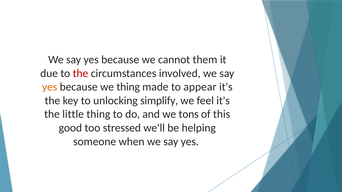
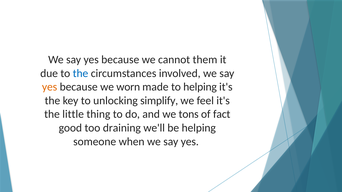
the at (80, 73) colour: red -> blue
we thing: thing -> worn
to appear: appear -> helping
this: this -> fact
stressed: stressed -> draining
